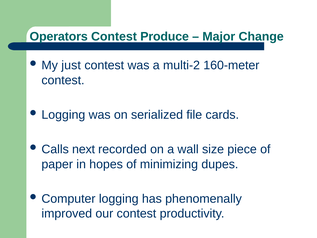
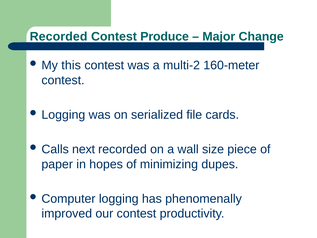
Operators at (59, 37): Operators -> Recorded
just: just -> this
